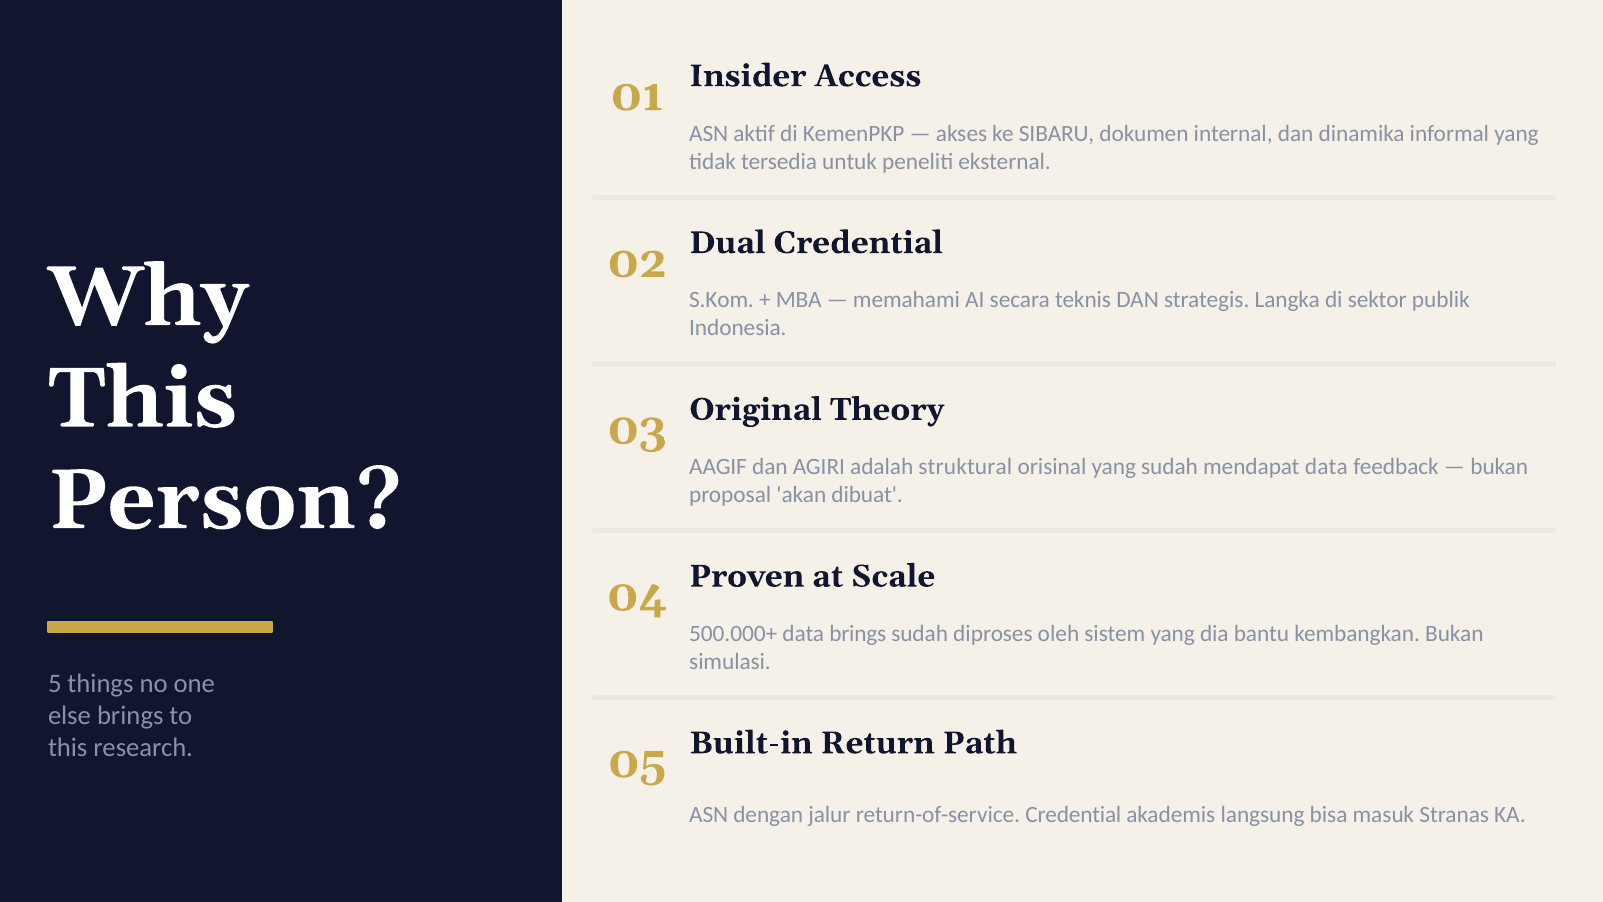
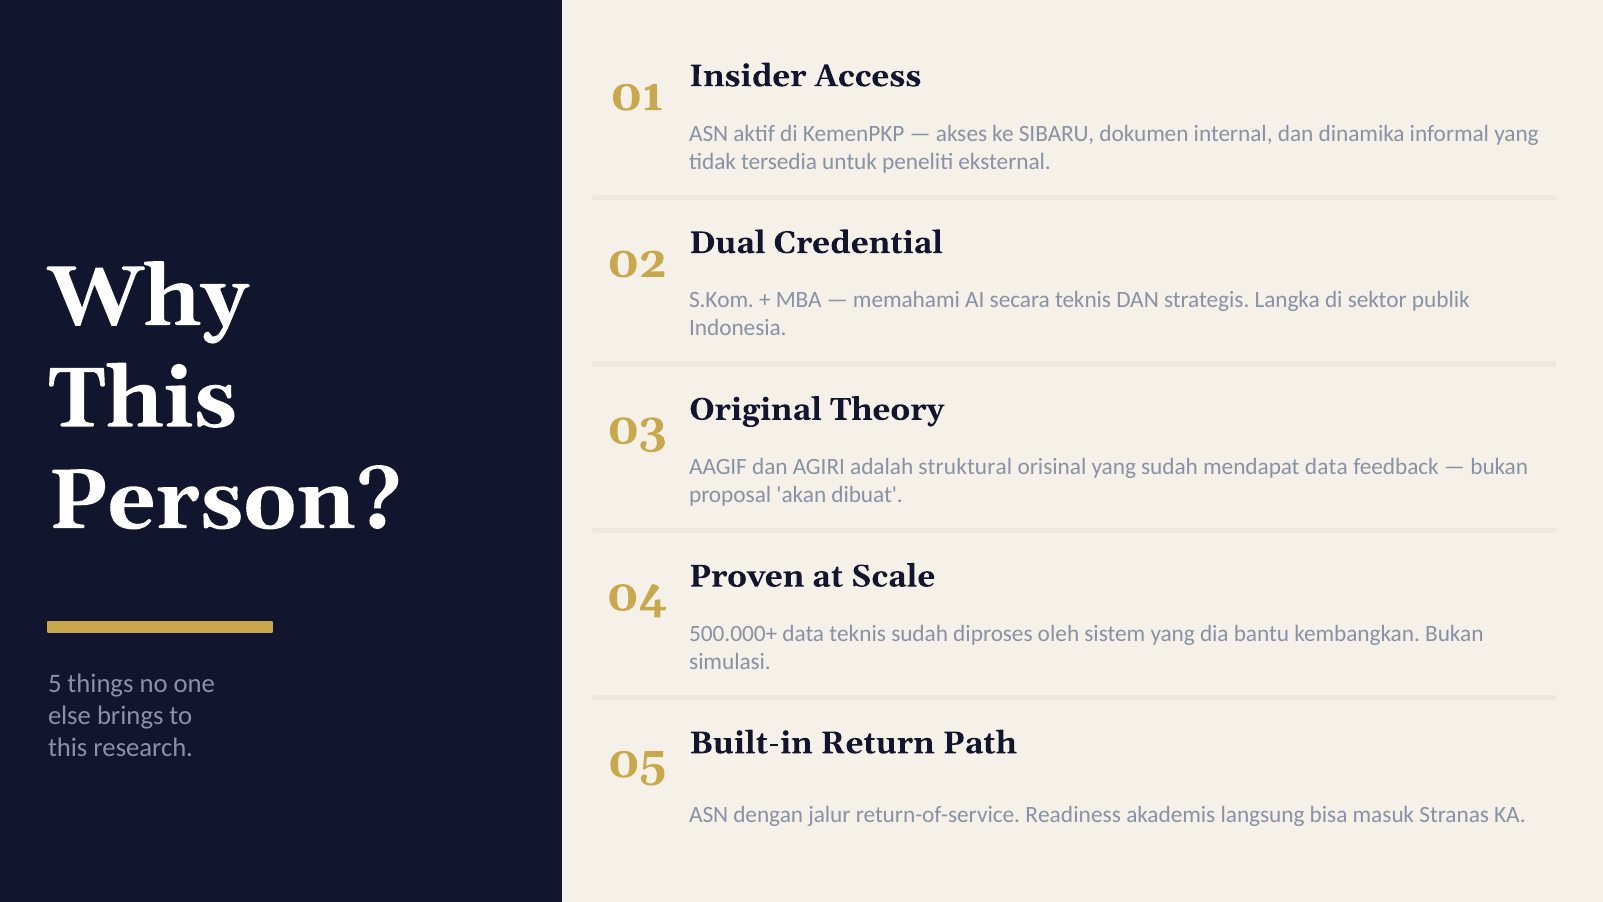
data brings: brings -> teknis
return-of-service Credential: Credential -> Readiness
